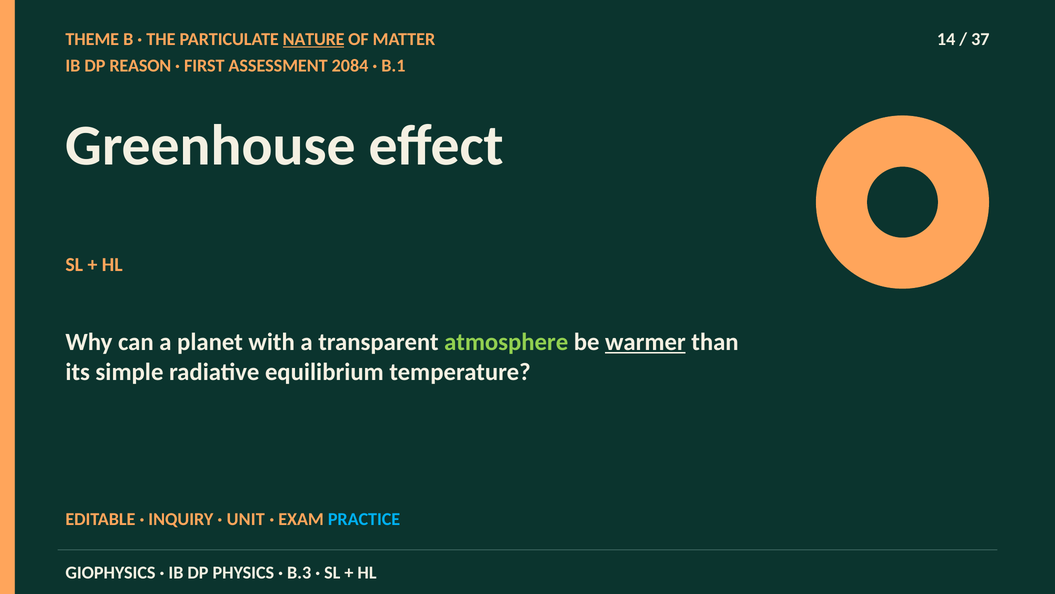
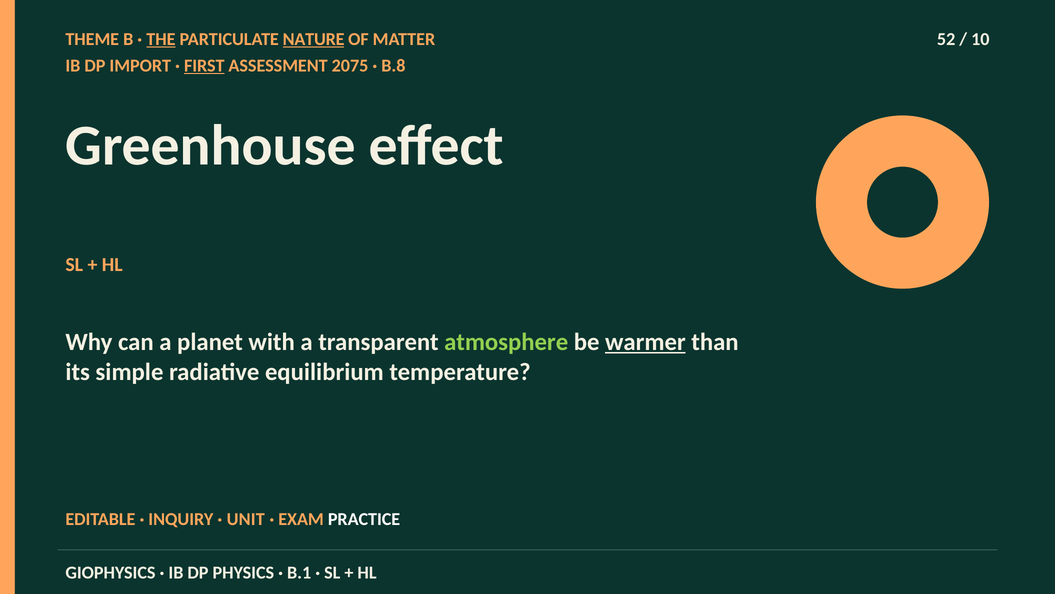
THE underline: none -> present
14: 14 -> 52
37: 37 -> 10
REASON: REASON -> IMPORT
FIRST underline: none -> present
2084: 2084 -> 2075
B.1: B.1 -> B.8
PRACTICE colour: light blue -> white
B.3: B.3 -> B.1
